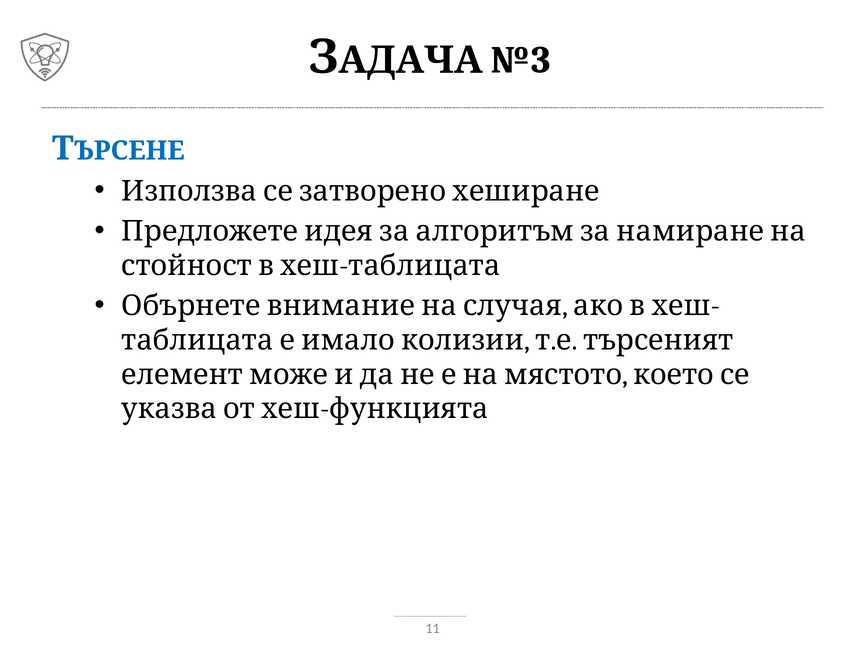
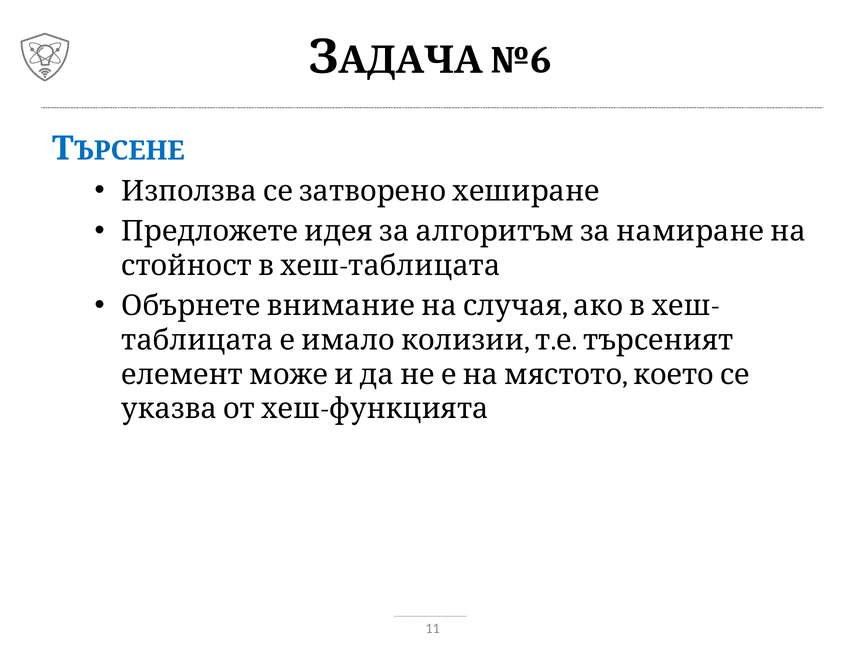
№3: №3 -> №6
